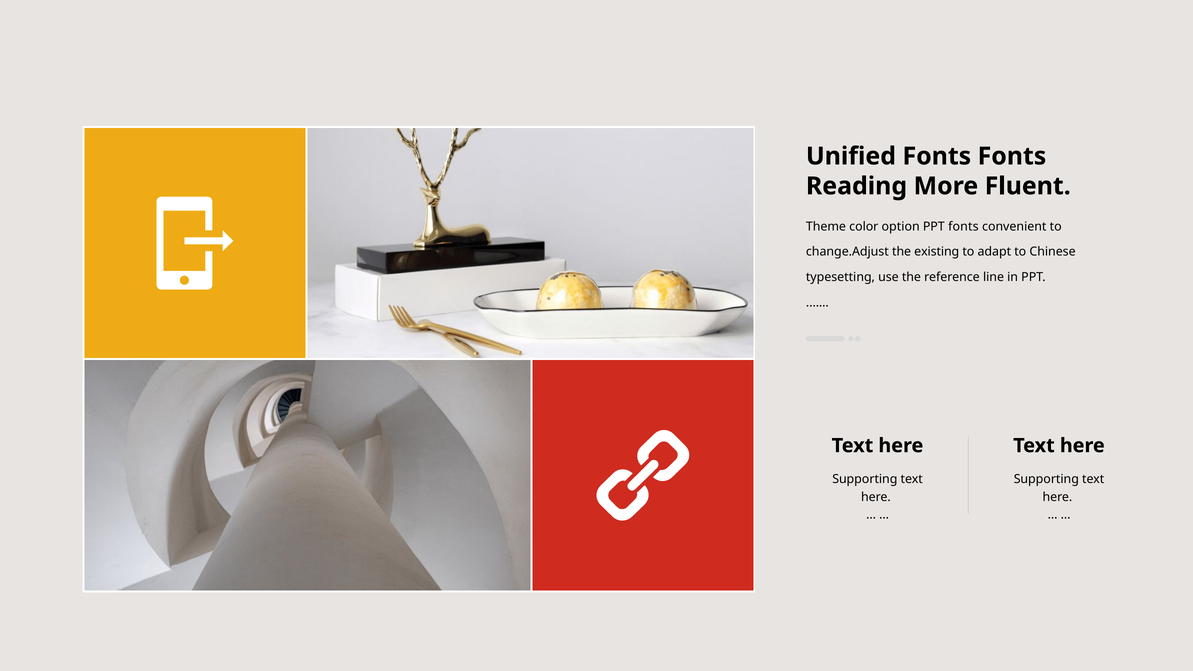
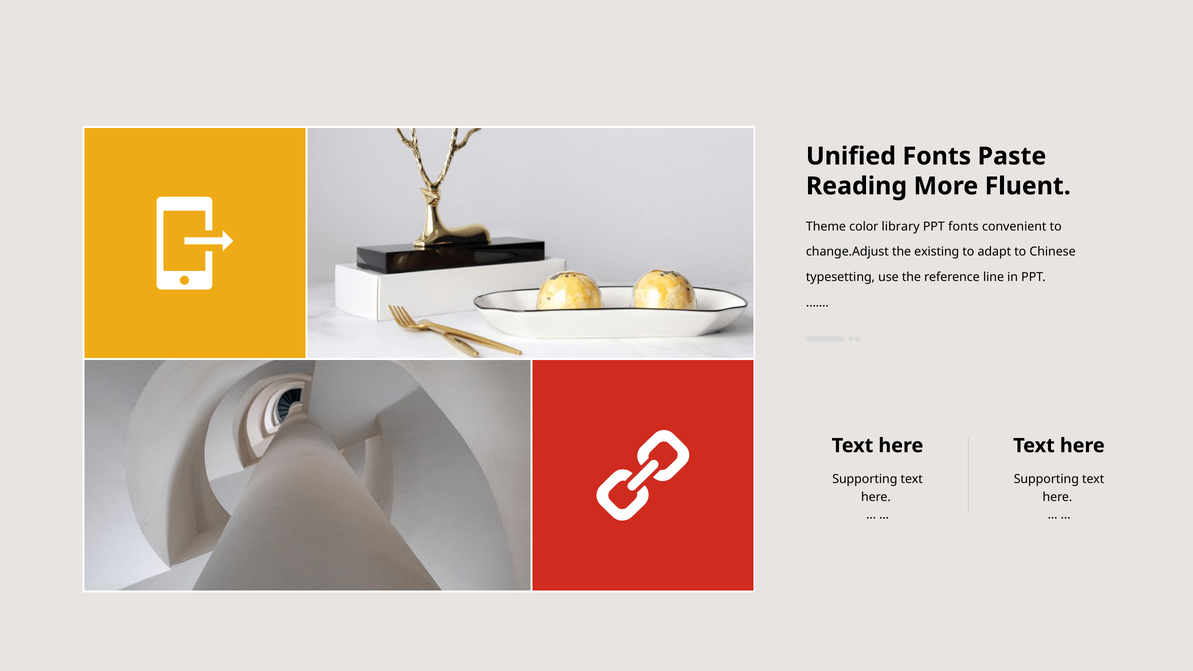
Fonts Fonts: Fonts -> Paste
option: option -> library
